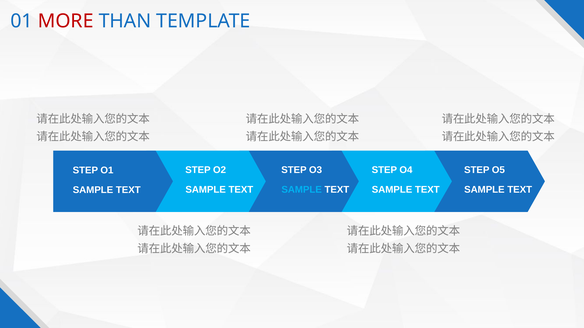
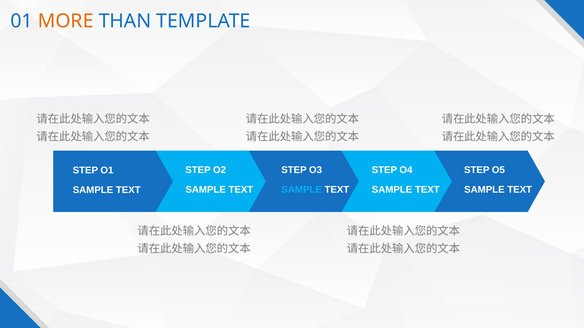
MORE colour: red -> orange
